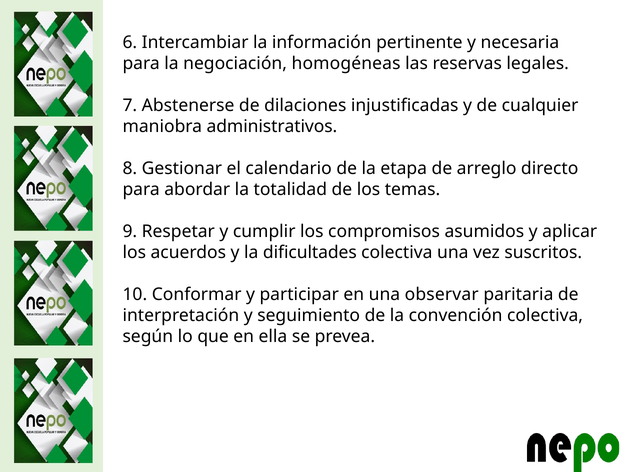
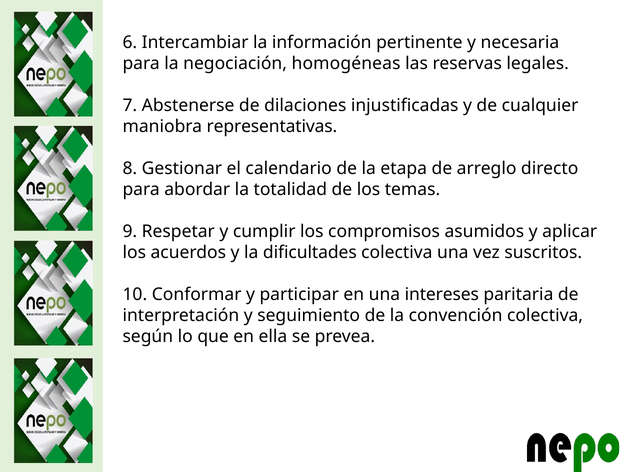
administrativos: administrativos -> representativas
observar: observar -> intereses
